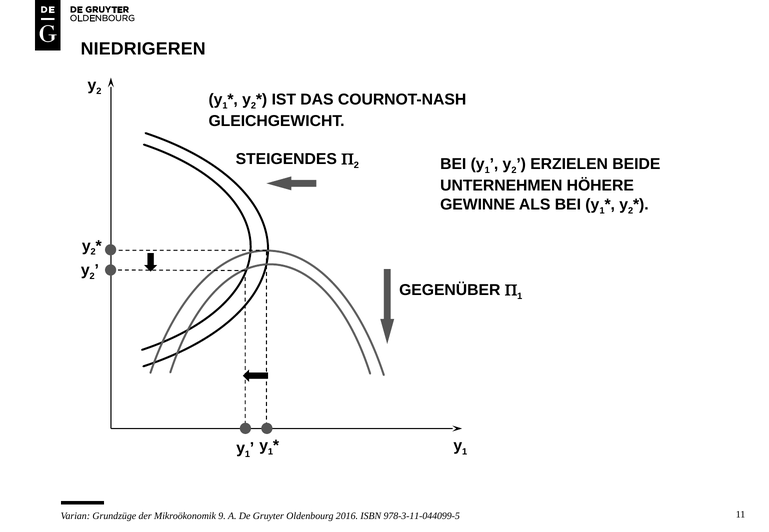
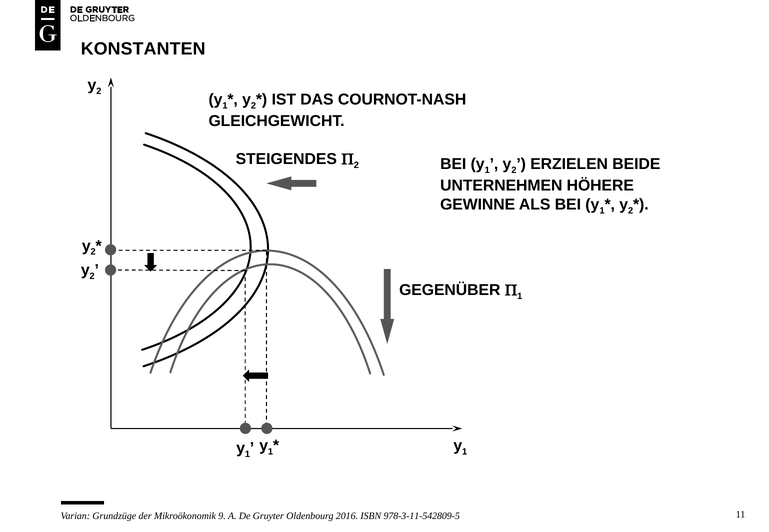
NIEDRIGEREN: NIEDRIGEREN -> KONSTANTEN
978-3-11-044099-5: 978-3-11-044099-5 -> 978-3-11-542809-5
